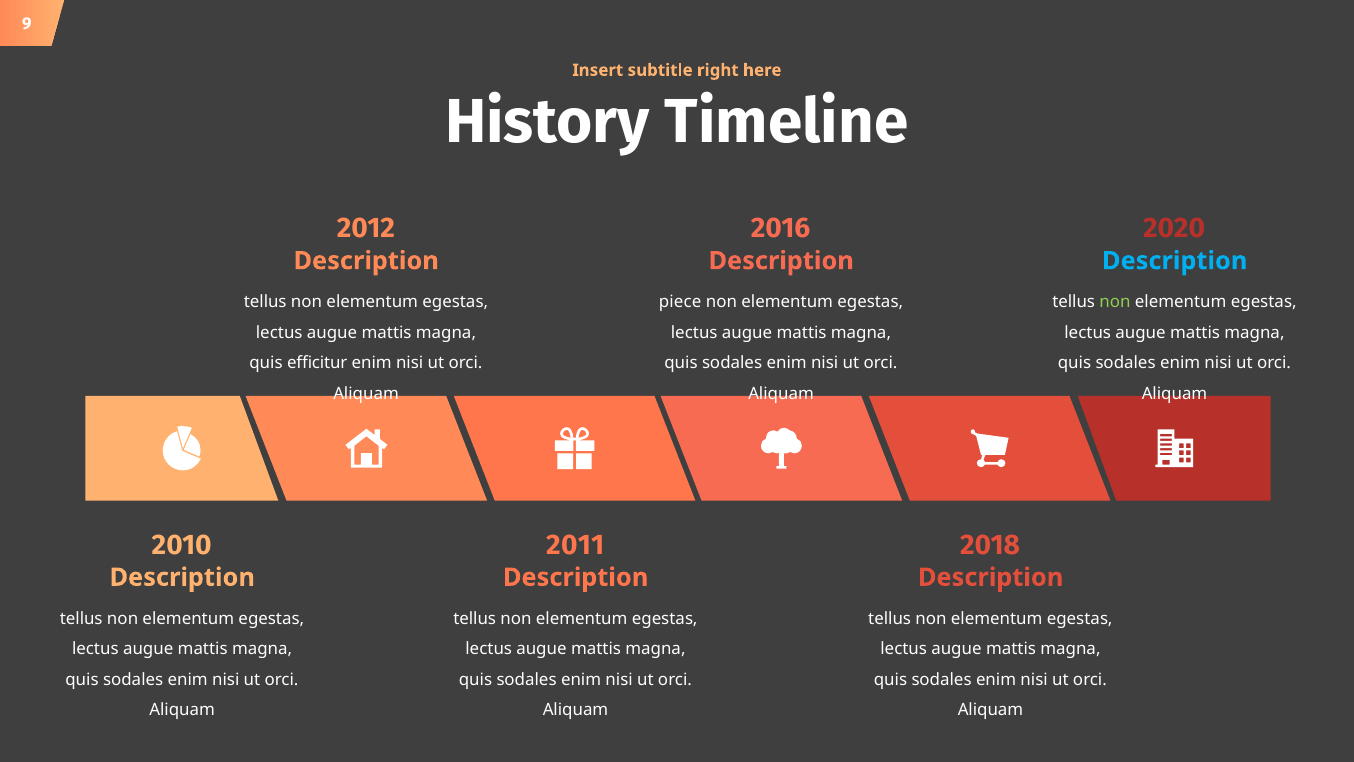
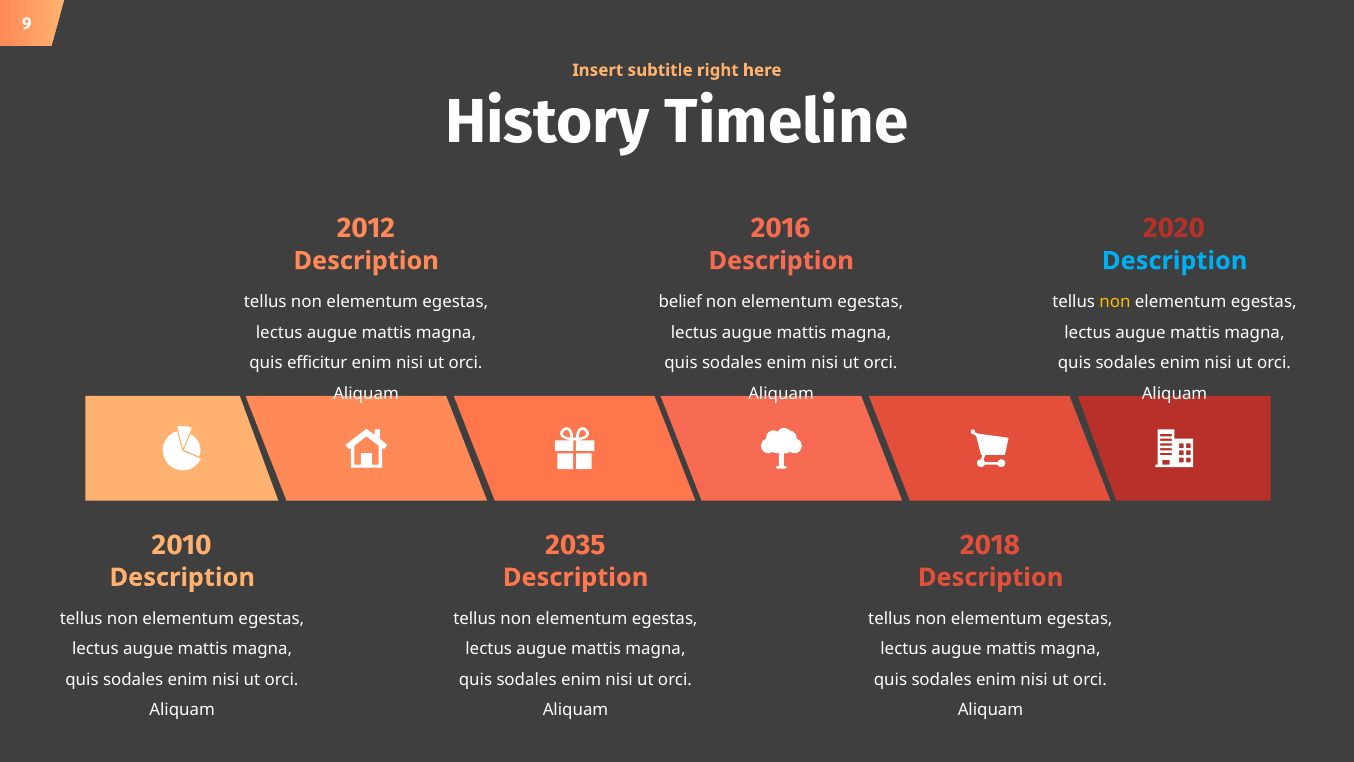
piece: piece -> belief
non at (1115, 302) colour: light green -> yellow
2011: 2011 -> 2035
